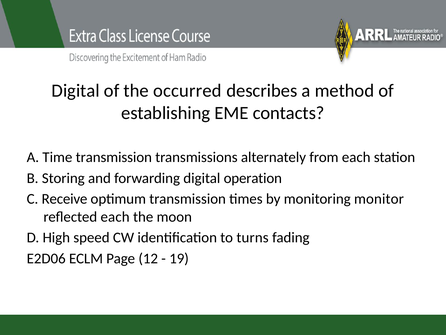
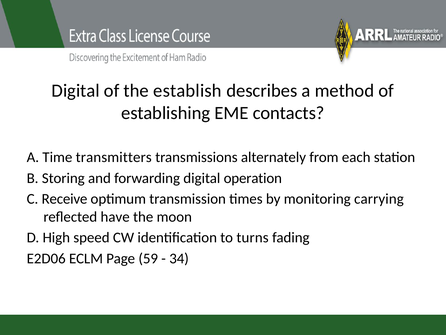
occurred: occurred -> establish
Time transmission: transmission -> transmitters
monitor: monitor -> carrying
reflected each: each -> have
12: 12 -> 59
19: 19 -> 34
